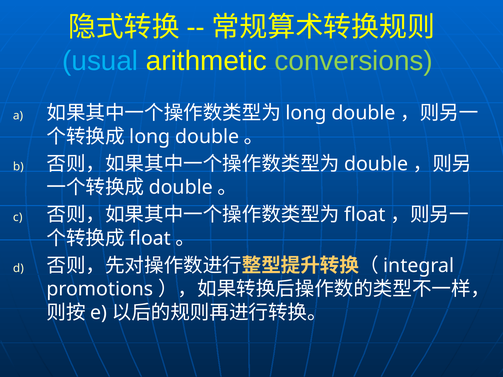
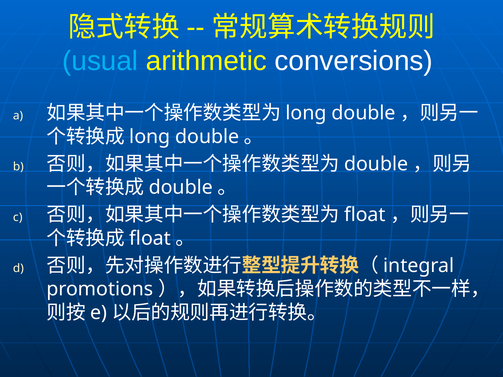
conversions colour: light green -> white
